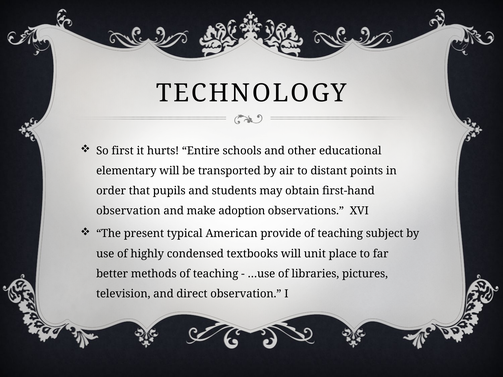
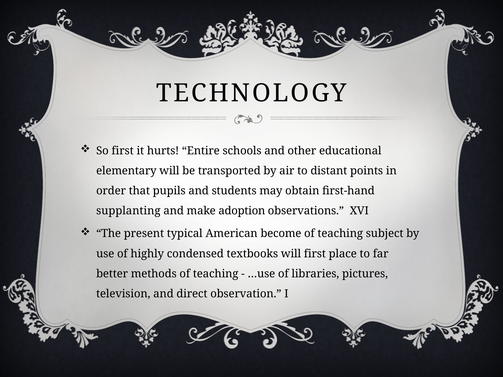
observation at (128, 211): observation -> supplanting
provide: provide -> become
will unit: unit -> first
